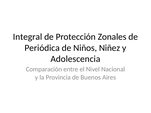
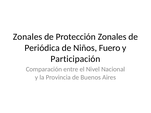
Integral at (28, 37): Integral -> Zonales
Niñez: Niñez -> Fuero
Adolescencia: Adolescencia -> Participación
